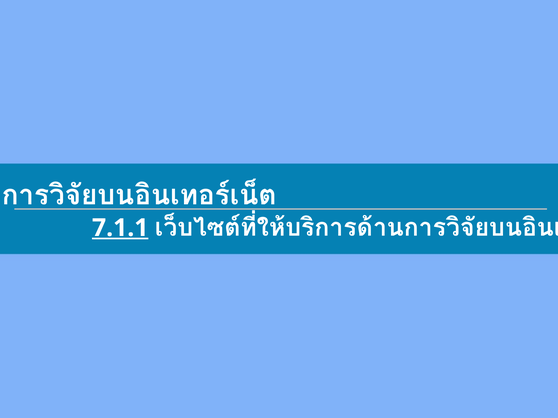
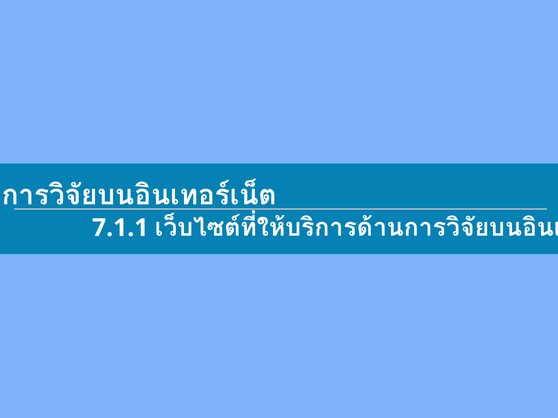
7.1.1 underline: present -> none
